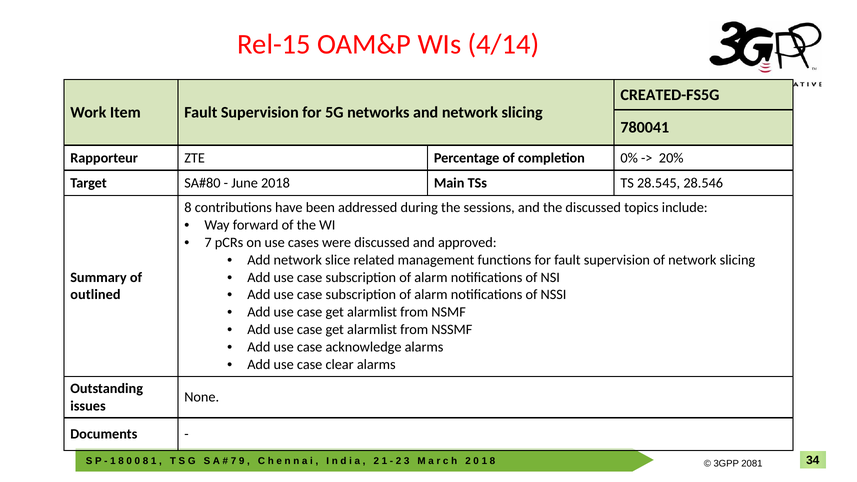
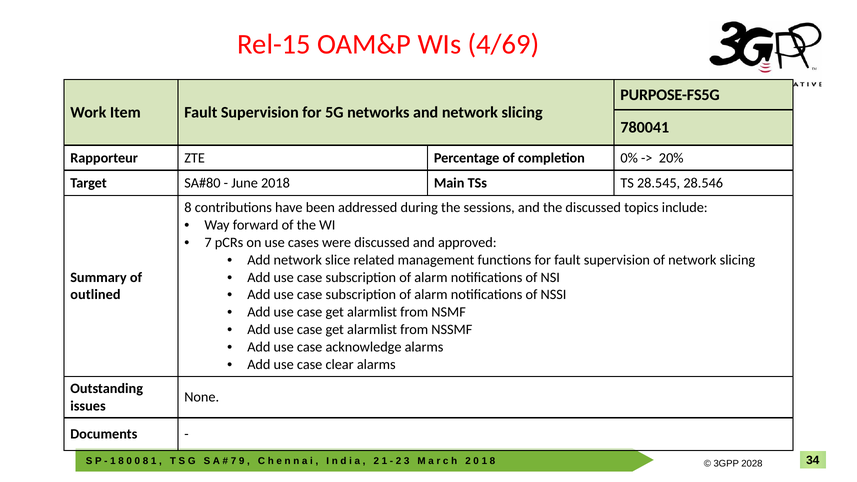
4/14: 4/14 -> 4/69
CREATED-FS5G: CREATED-FS5G -> PURPOSE-FS5G
2081: 2081 -> 2028
